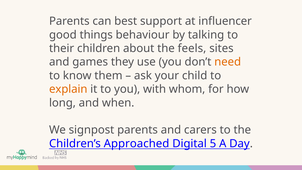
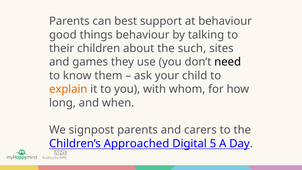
at influencer: influencer -> behaviour
feels: feels -> such
need colour: orange -> black
